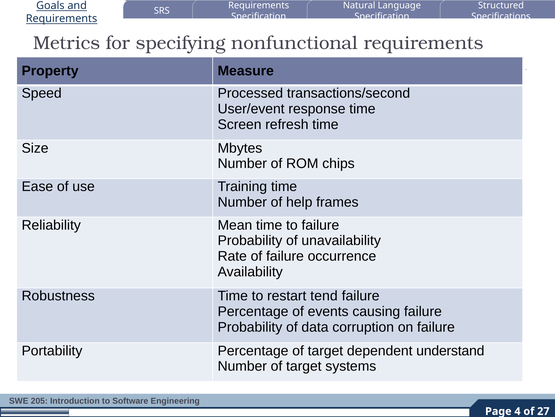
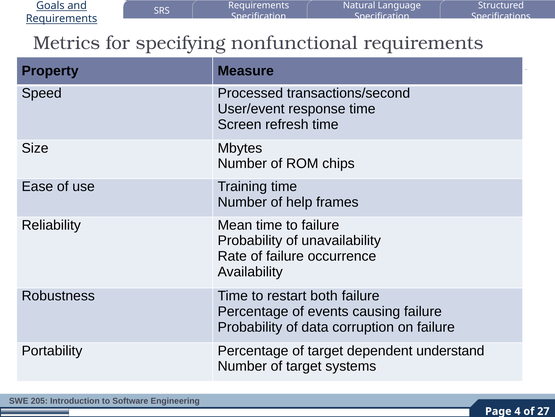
tend: tend -> both
